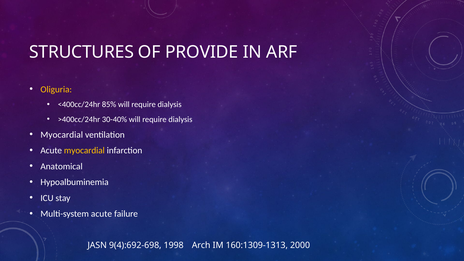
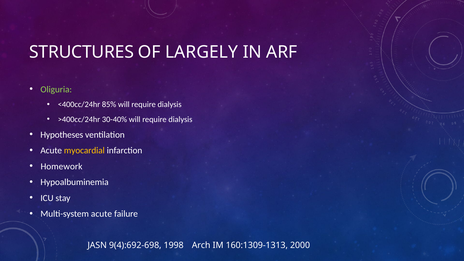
PROVIDE: PROVIDE -> LARGELY
Oliguria colour: yellow -> light green
Myocardial at (62, 135): Myocardial -> Hypotheses
Anatomical: Anatomical -> Homework
